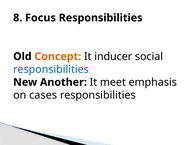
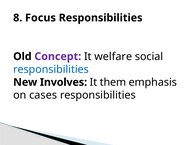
Concept colour: orange -> purple
inducer: inducer -> welfare
Another: Another -> Involves
meet: meet -> them
